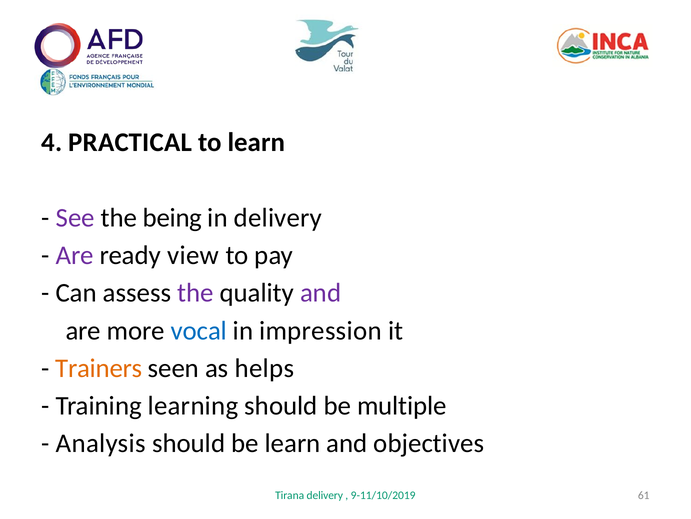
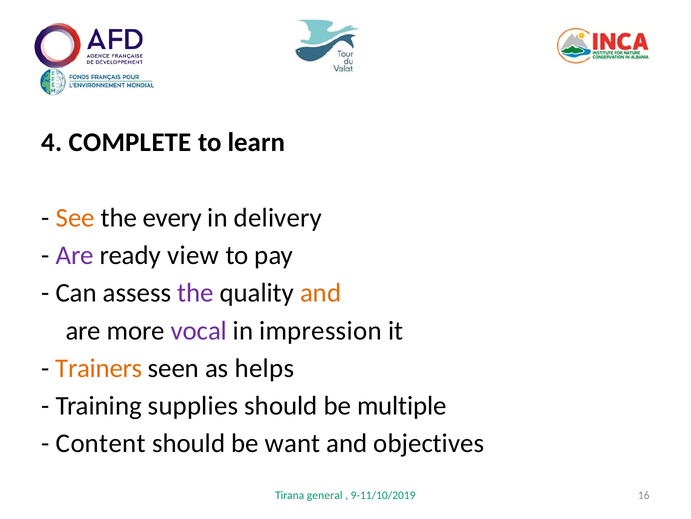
PRACTICAL: PRACTICAL -> COMPLETE
See colour: purple -> orange
being: being -> every
and at (321, 293) colour: purple -> orange
vocal colour: blue -> purple
learning: learning -> supplies
Analysis: Analysis -> Content
be learn: learn -> want
Tirana delivery: delivery -> general
61: 61 -> 16
